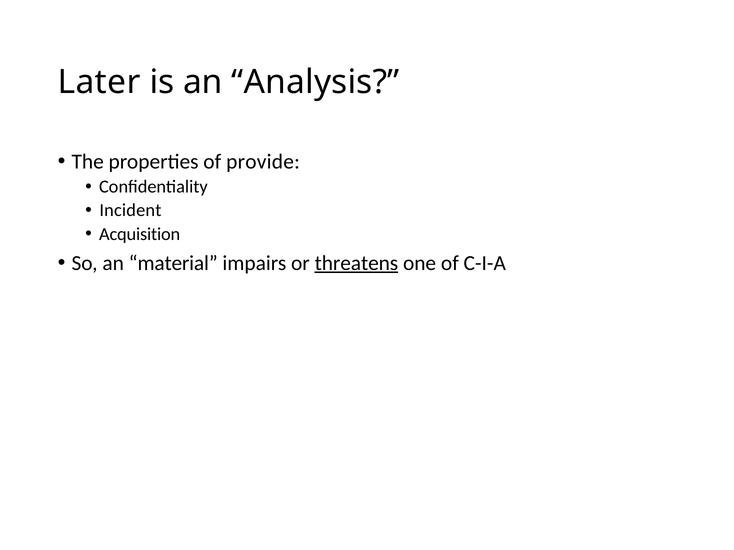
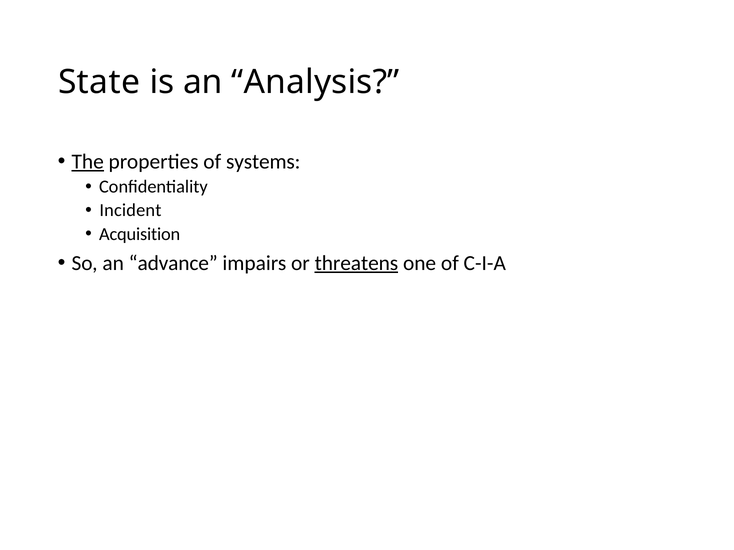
Later: Later -> State
The underline: none -> present
provide: provide -> systems
material: material -> advance
